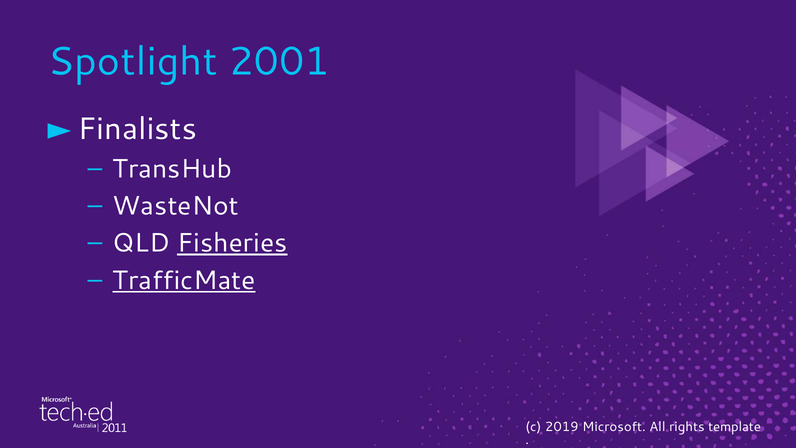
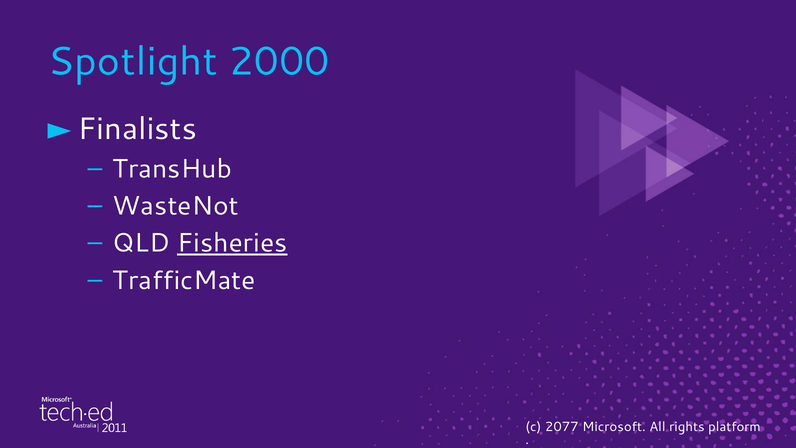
2001: 2001 -> 2000
TrafficMate underline: present -> none
2019: 2019 -> 2077
template: template -> platform
